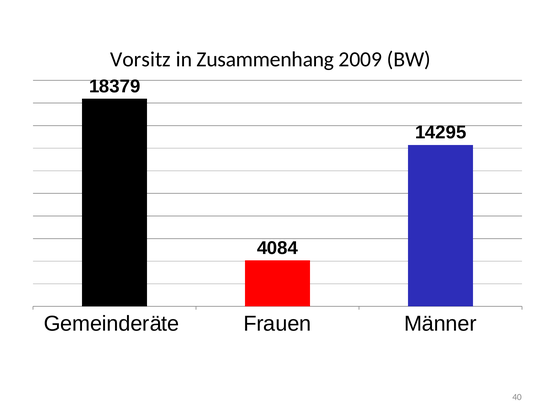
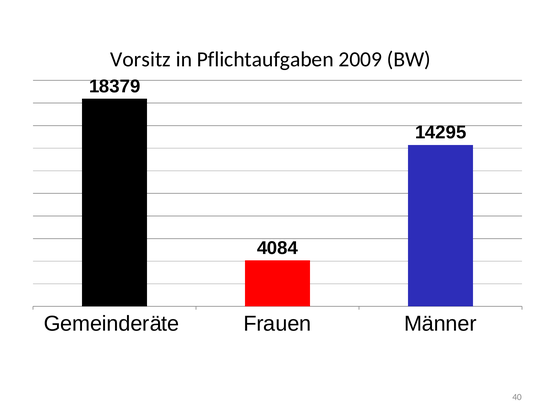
Zusammenhang: Zusammenhang -> Pflichtaufgaben
